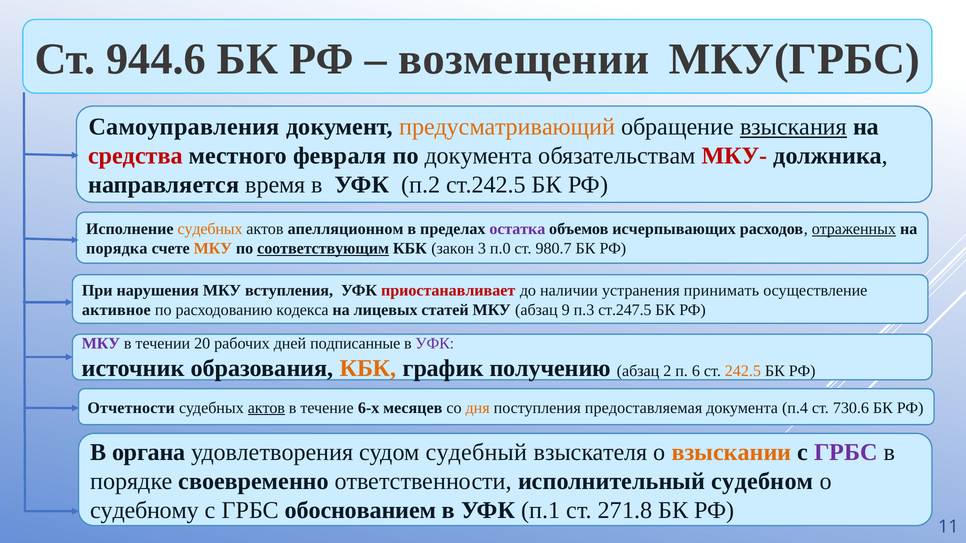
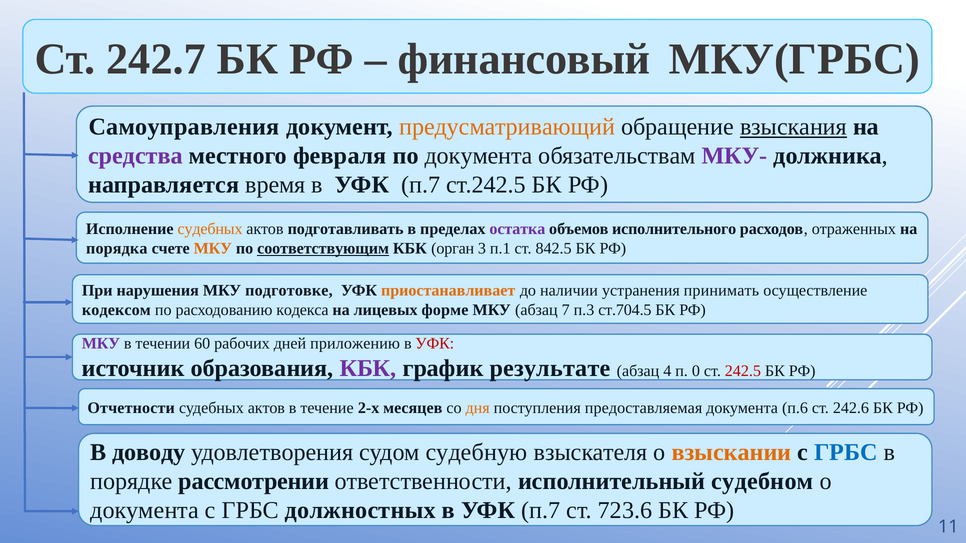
944.6: 944.6 -> 242.7
возмещении: возмещении -> финансовый
средства colour: red -> purple
МКУ- colour: red -> purple
п.2 at (421, 185): п.2 -> п.7
апелляционном: апелляционном -> подготавливать
исчерпывающих: исчерпывающих -> исполнительного
отраженных underline: present -> none
закон: закон -> орган
п.0: п.0 -> п.1
980.7: 980.7 -> 842.5
вступления: вступления -> подготовке
приостанавливает colour: red -> orange
активное: активное -> кодексом
статей: статей -> форме
9: 9 -> 7
ст.247.5: ст.247.5 -> ст.704.5
20: 20 -> 60
подписанные: подписанные -> приложению
УФК at (435, 344) colour: purple -> red
КБК at (368, 369) colour: orange -> purple
получению: получению -> результате
2: 2 -> 4
6: 6 -> 0
242.5 colour: orange -> red
актов at (266, 408) underline: present -> none
6-х: 6-х -> 2-х
п.4: п.4 -> п.6
730.6: 730.6 -> 242.6
органа: органа -> доводу
судебный: судебный -> судебную
ГРБС at (846, 453) colour: purple -> blue
своевременно: своевременно -> рассмотрении
судебному at (145, 510): судебному -> документа
обоснованием: обоснованием -> должностных
п.1 at (541, 510): п.1 -> п.7
271.8: 271.8 -> 723.6
